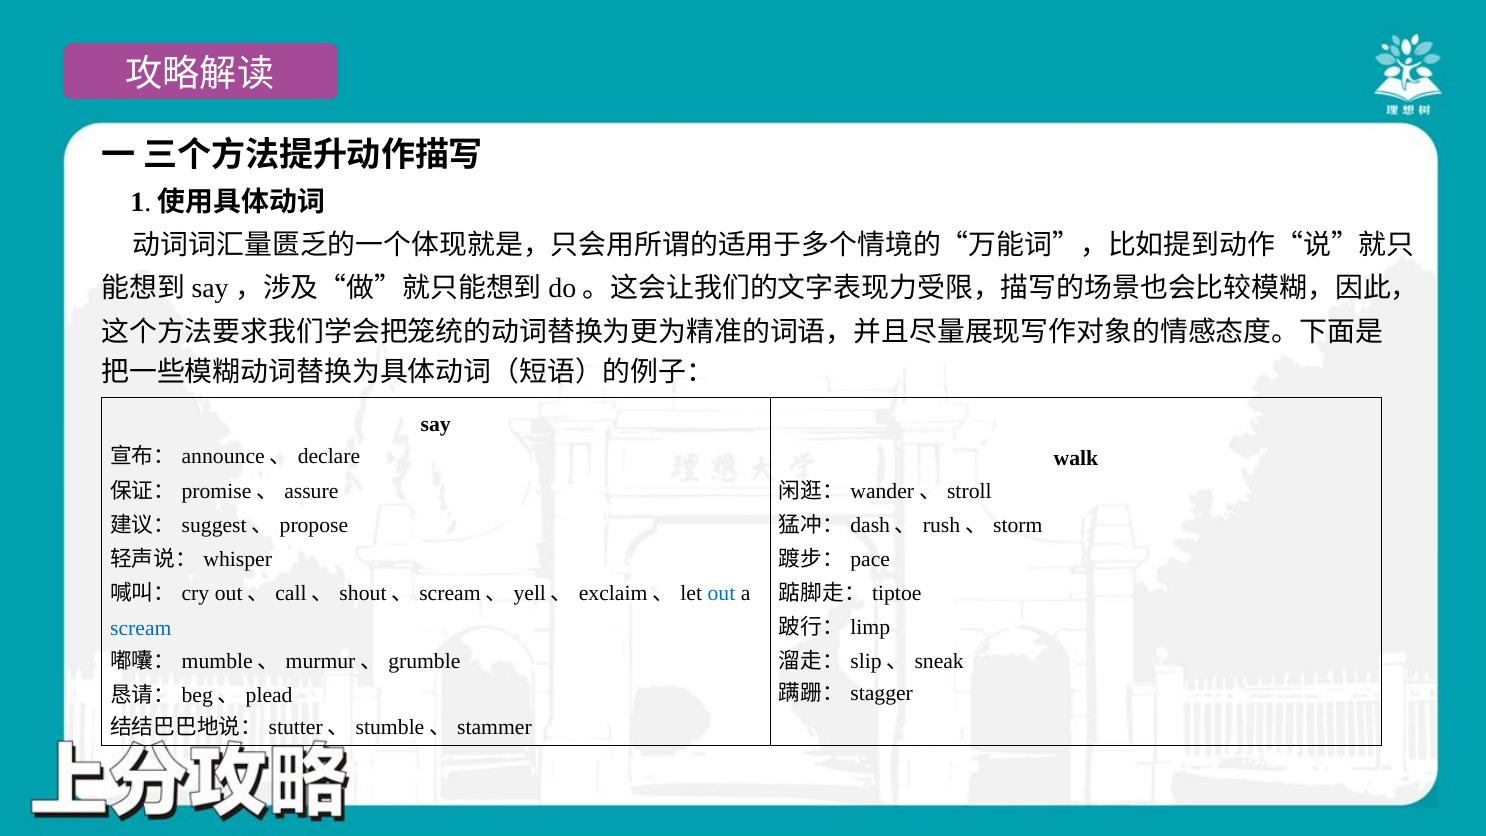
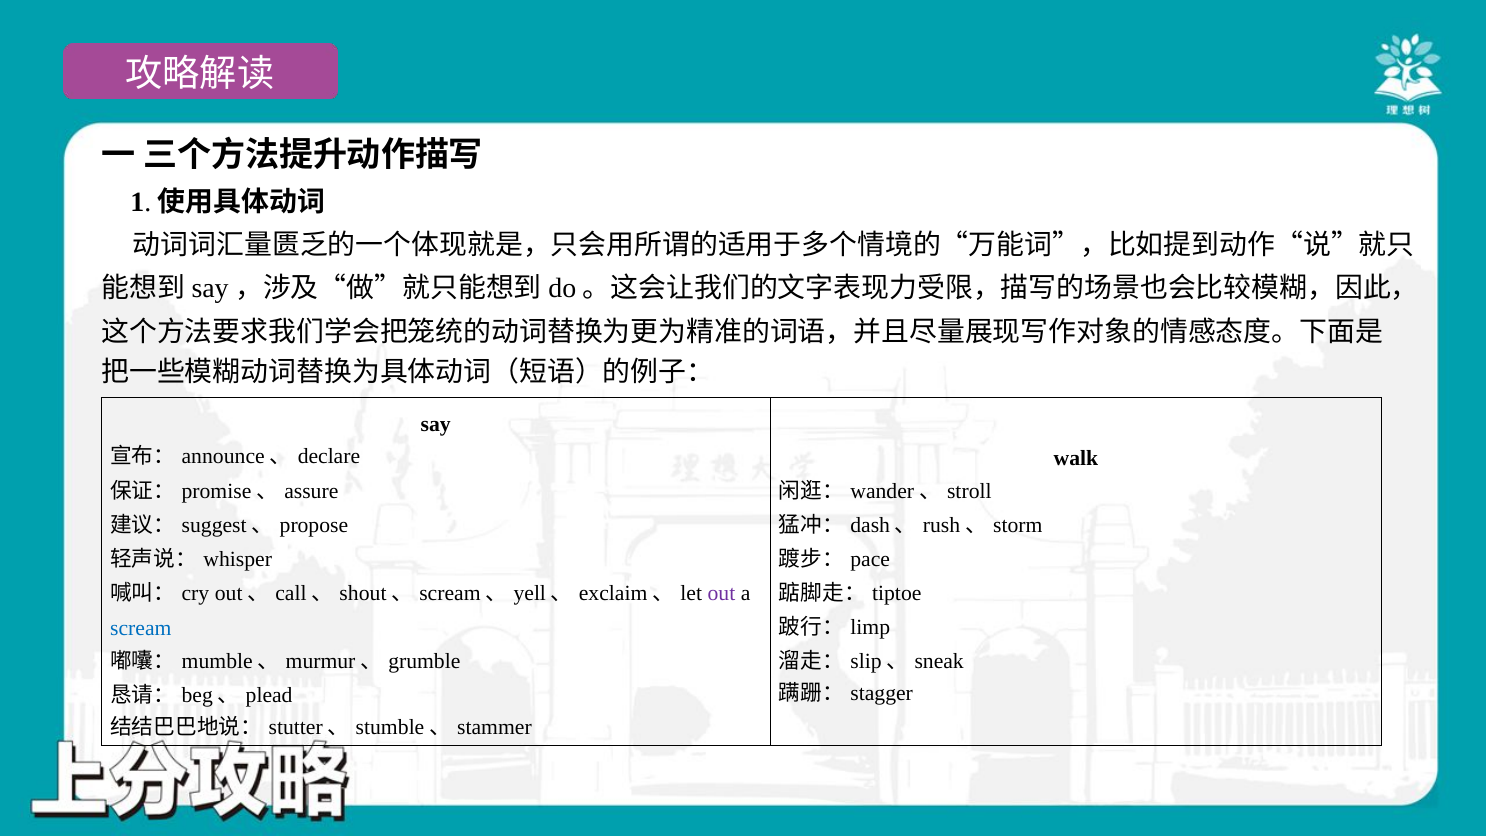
out colour: blue -> purple
